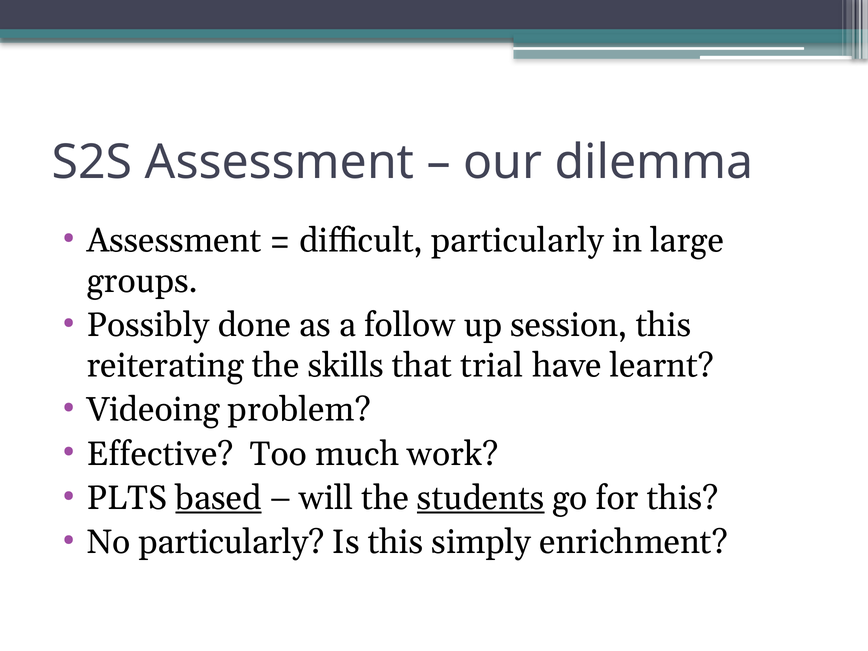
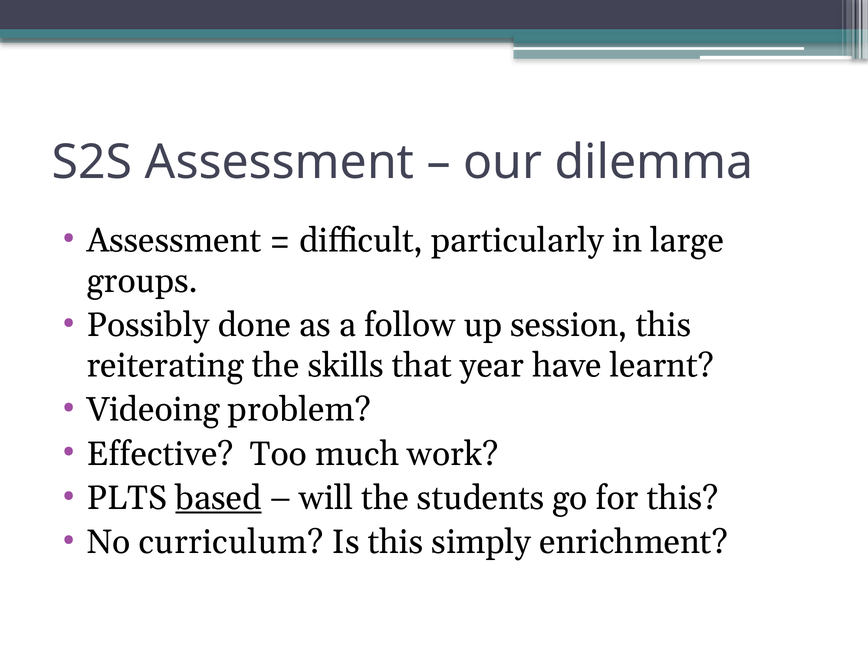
trial: trial -> year
students underline: present -> none
No particularly: particularly -> curriculum
